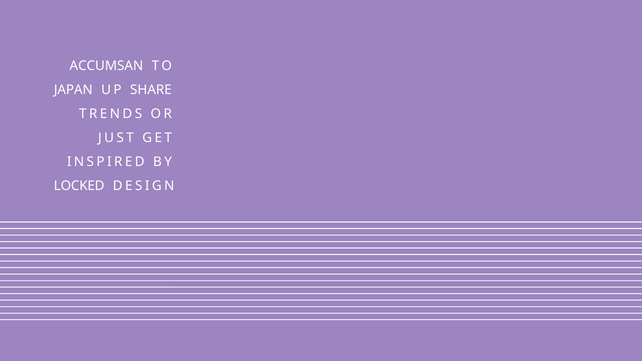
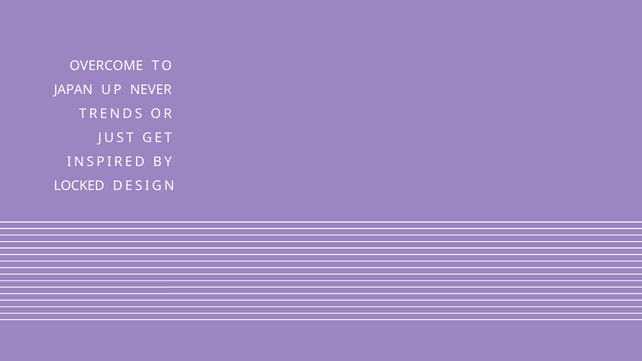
ACCUMSAN: ACCUMSAN -> OVERCOME
SHARE: SHARE -> NEVER
